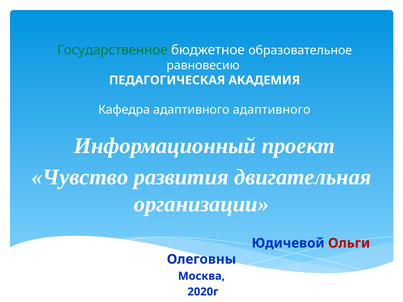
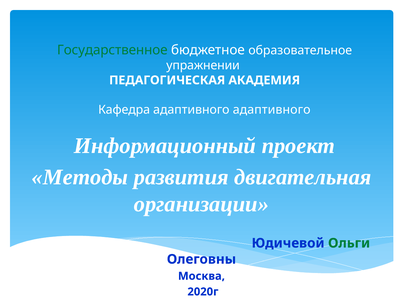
равновесию: равновесию -> упражнении
Чувство: Чувство -> Методы
Ольги colour: red -> green
